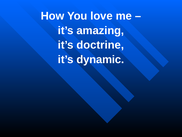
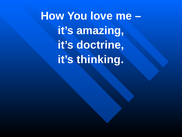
dynamic: dynamic -> thinking
